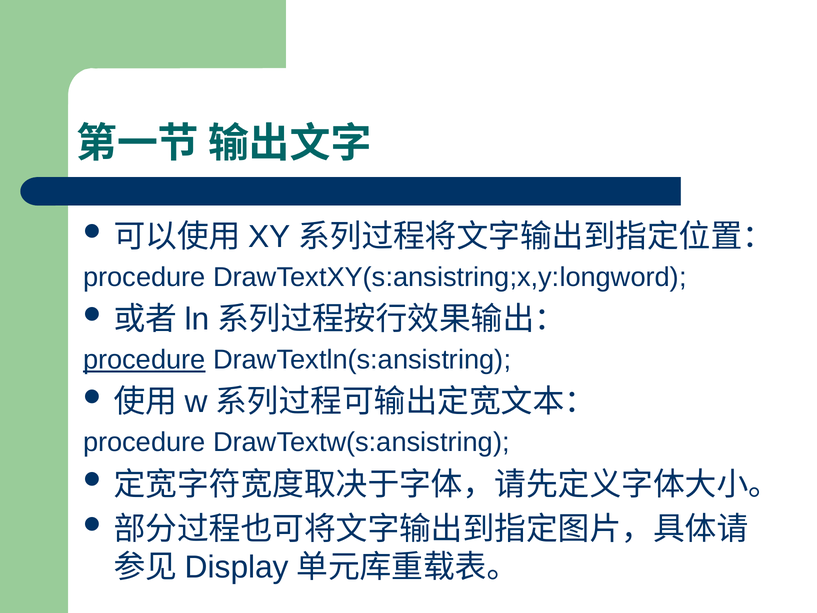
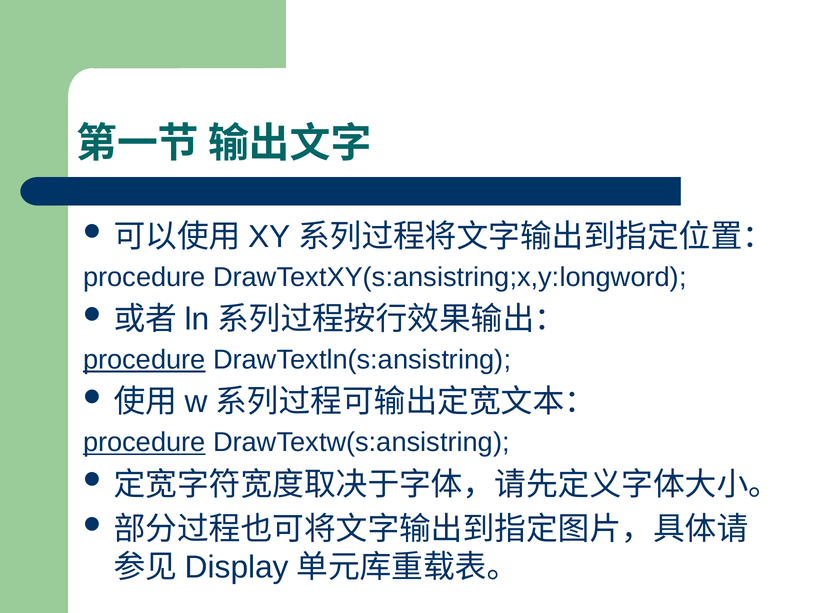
procedure at (144, 442) underline: none -> present
